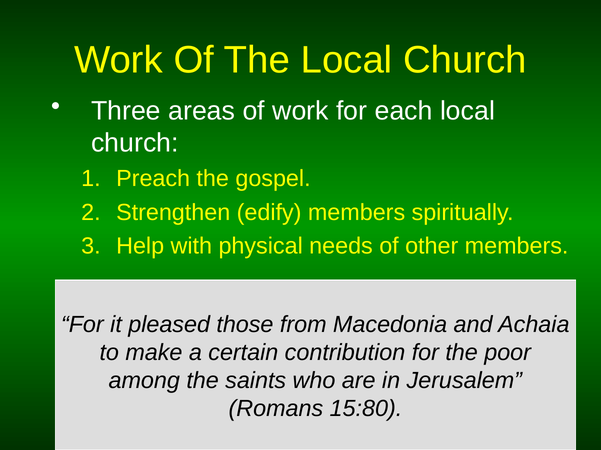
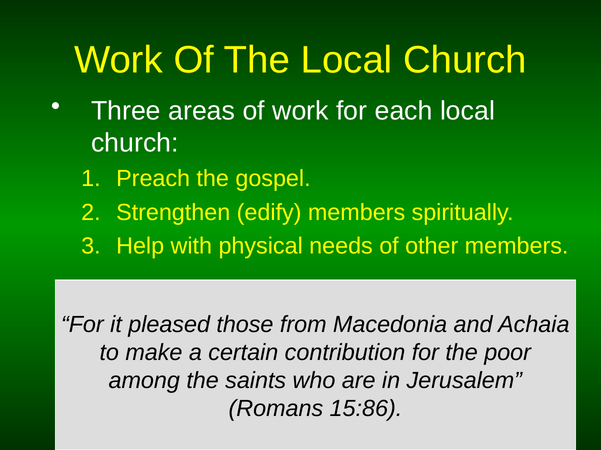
15:80: 15:80 -> 15:86
